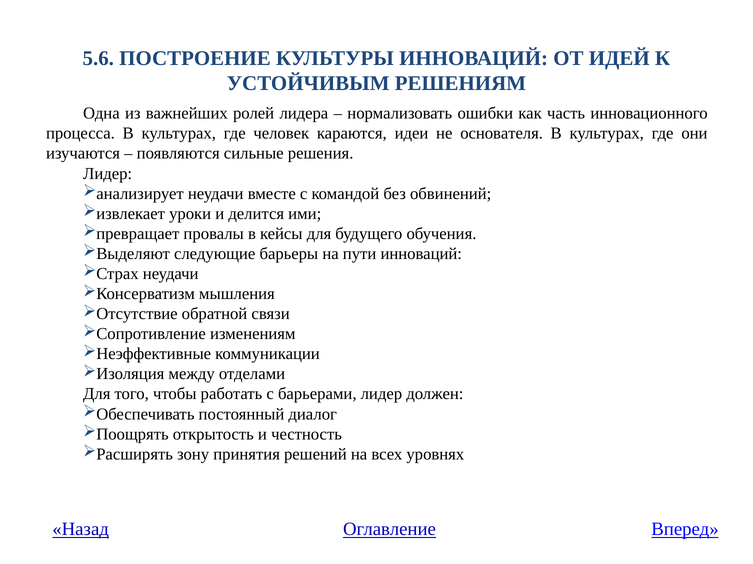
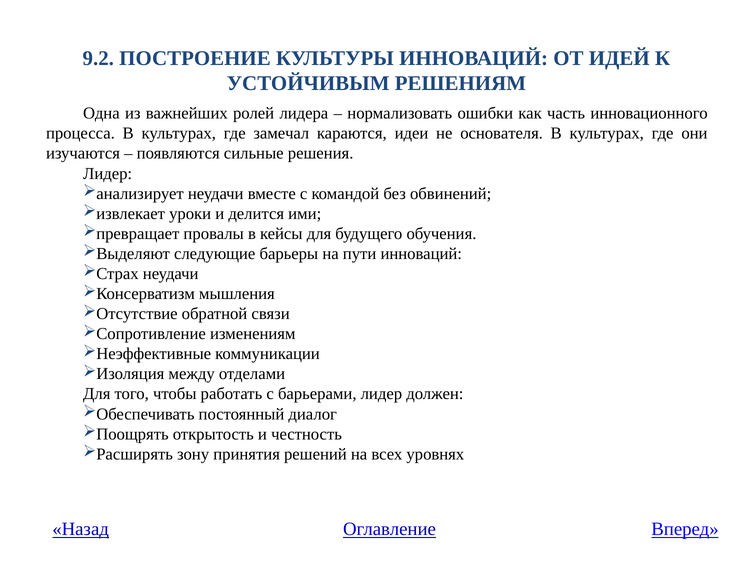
5.6: 5.6 -> 9.2
человек: человек -> замечал
